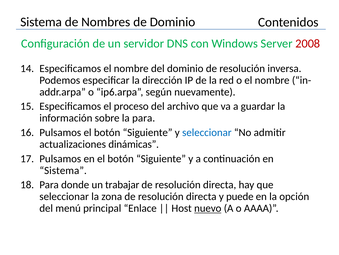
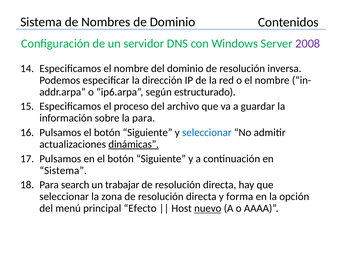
2008 colour: red -> purple
nuevamente: nuevamente -> estructurado
dinámicas underline: none -> present
donde: donde -> search
puede: puede -> forma
Enlace: Enlace -> Efecto
